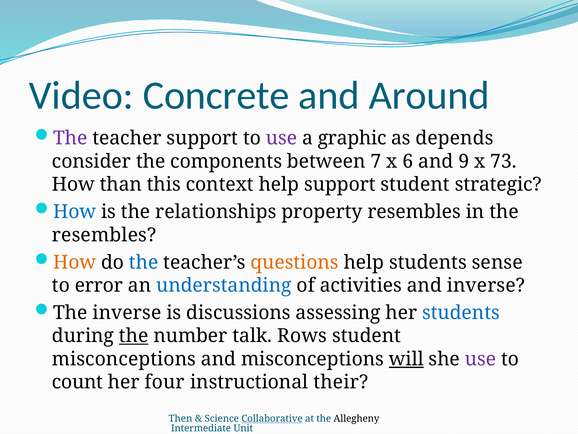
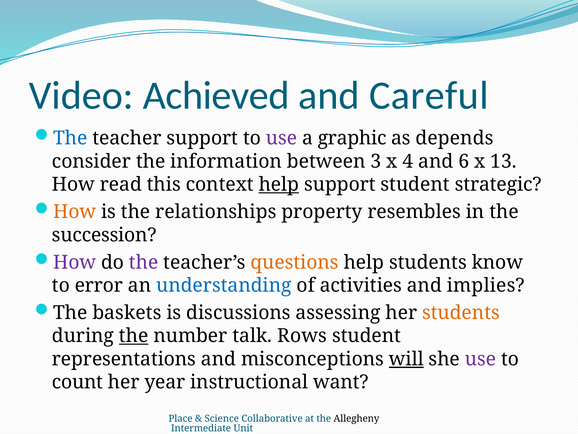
Concrete: Concrete -> Achieved
Around: Around -> Careful
The at (70, 138) colour: purple -> blue
components: components -> information
7: 7 -> 3
6: 6 -> 4
9: 9 -> 6
73: 73 -> 13
than: than -> read
help at (279, 184) underline: none -> present
How at (75, 212) colour: blue -> orange
resembles at (104, 235): resembles -> succession
How at (75, 262) colour: orange -> purple
the at (144, 262) colour: blue -> purple
sense: sense -> know
and inverse: inverse -> implies
The inverse: inverse -> baskets
students at (461, 312) colour: blue -> orange
misconceptions at (124, 359): misconceptions -> representations
four: four -> year
their: their -> want
Then: Then -> Place
Collaborative underline: present -> none
